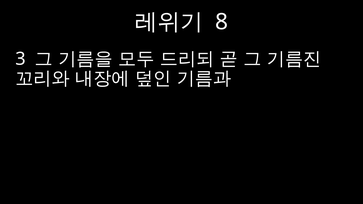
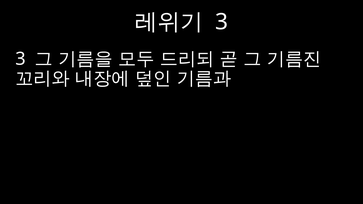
8 at (222, 22): 8 -> 3
